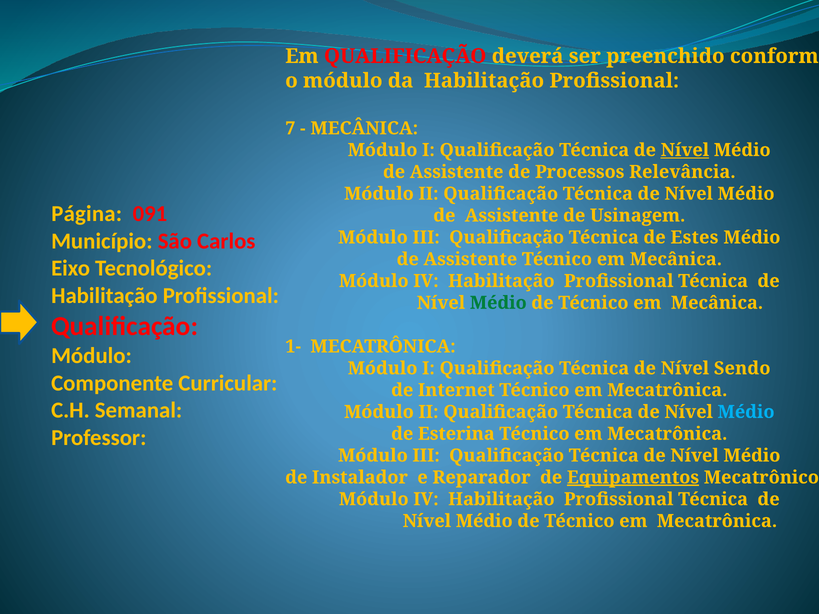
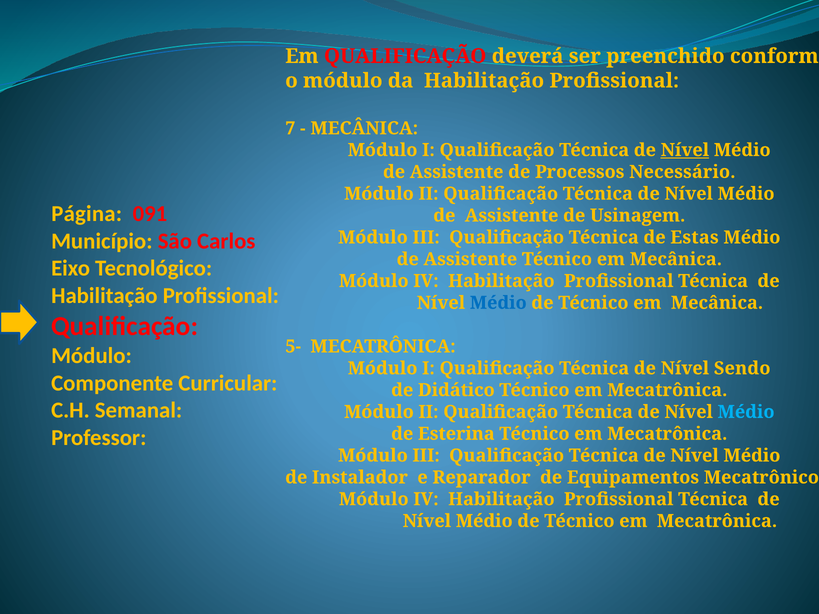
Relevância: Relevância -> Necessário
Estes: Estes -> Estas
Médio at (498, 303) colour: green -> blue
1-: 1- -> 5-
Internet: Internet -> Didático
Equipamentos underline: present -> none
